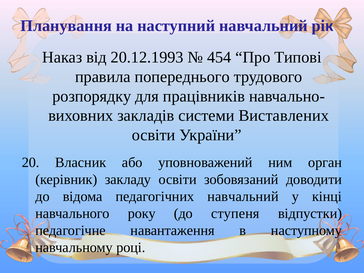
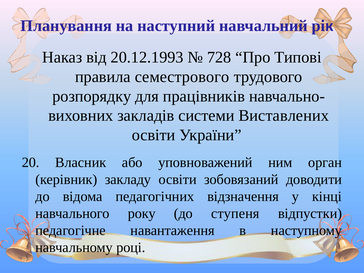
454: 454 -> 728
попереднього: попереднього -> семестрового
педагогічних навчальний: навчальний -> відзначення
